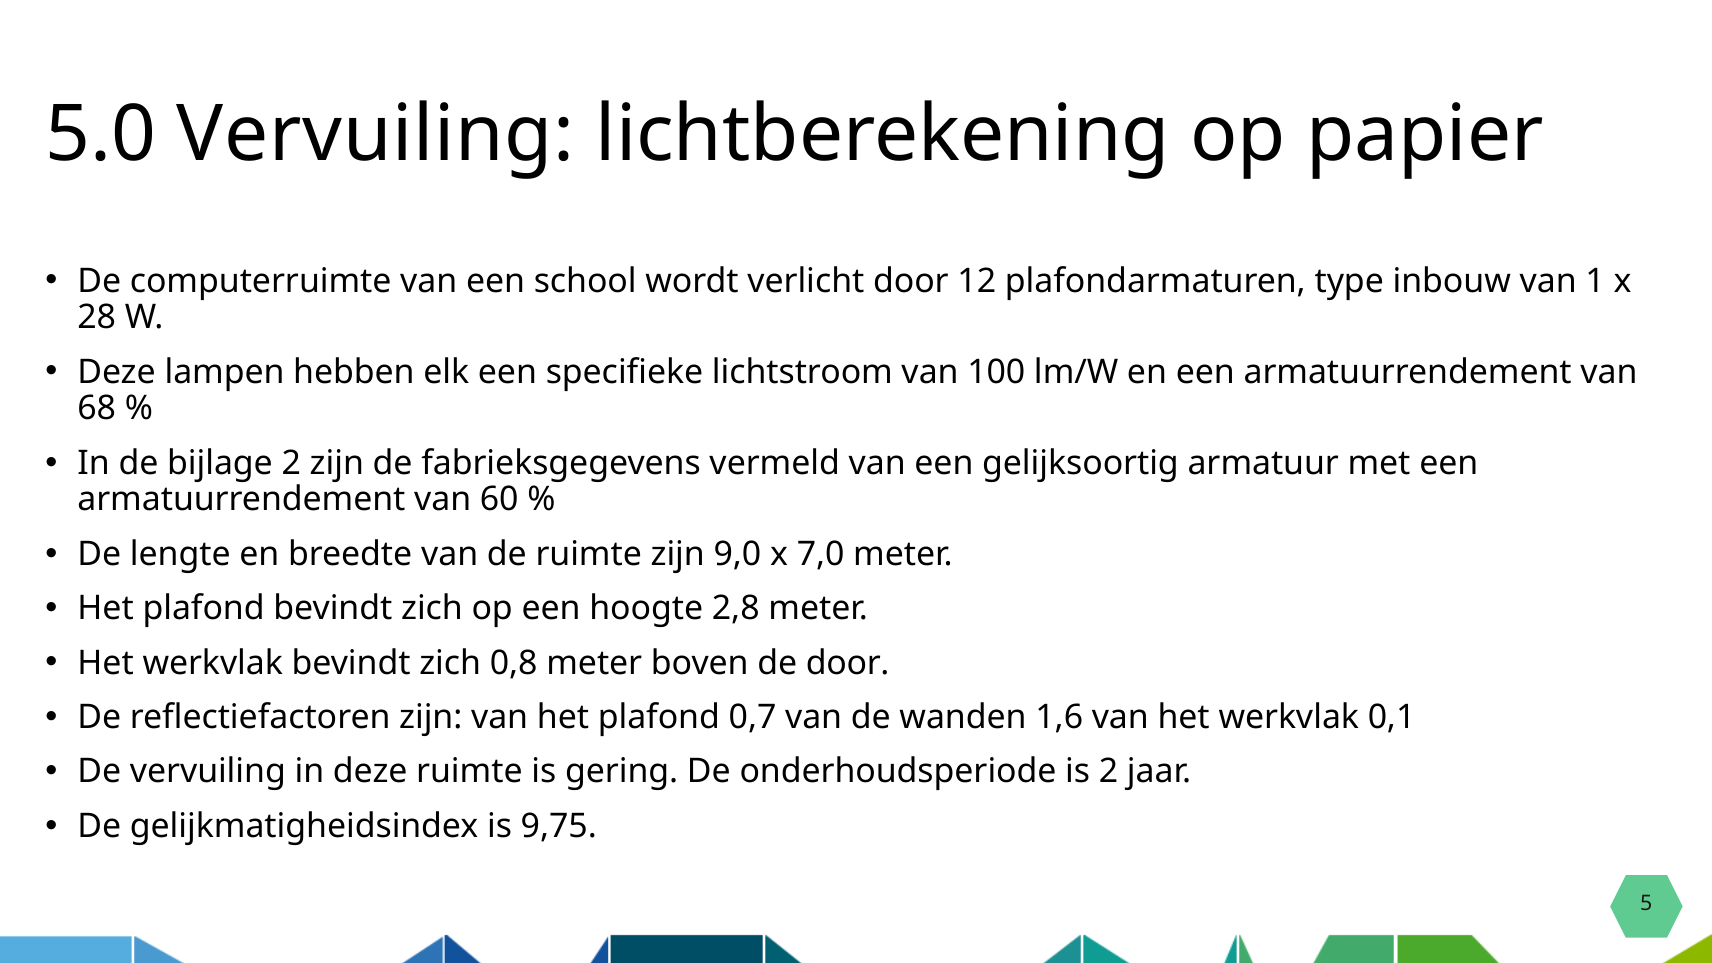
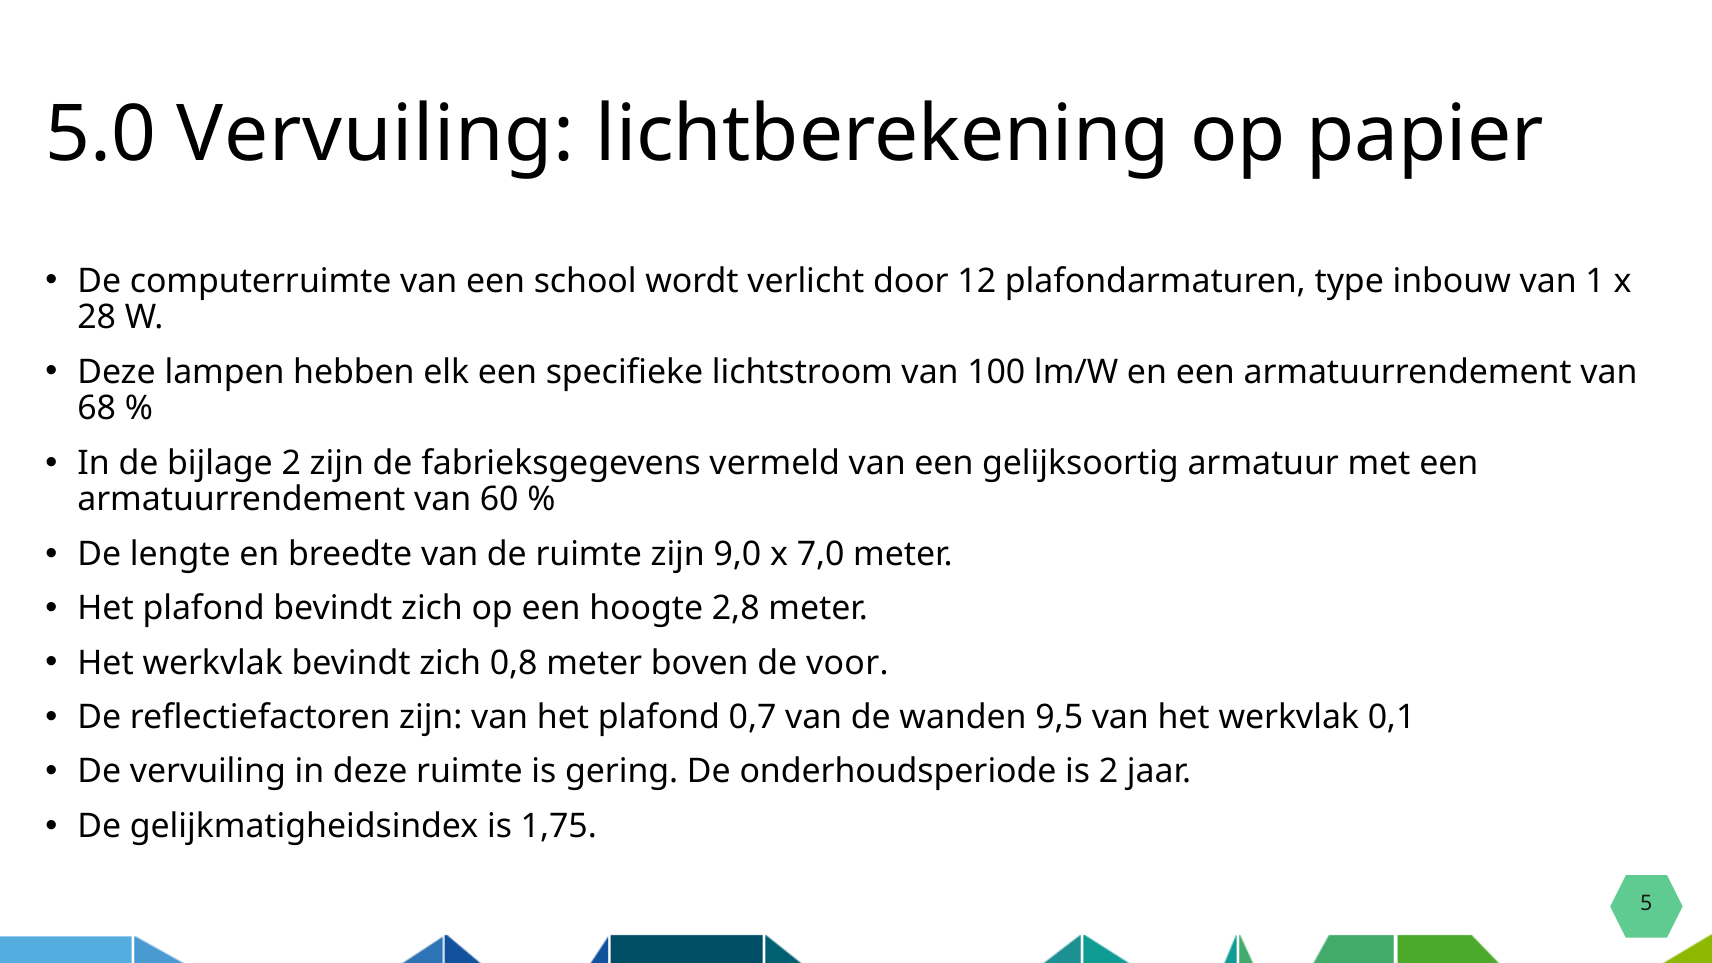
de door: door -> voor
1,6: 1,6 -> 9,5
9,75: 9,75 -> 1,75
